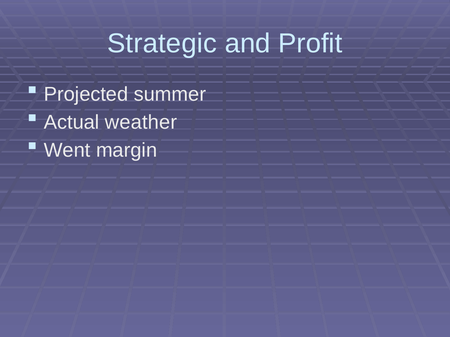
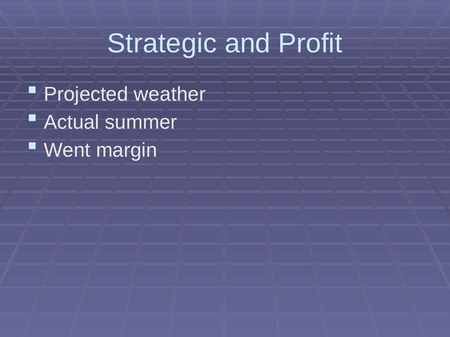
summer: summer -> weather
weather: weather -> summer
